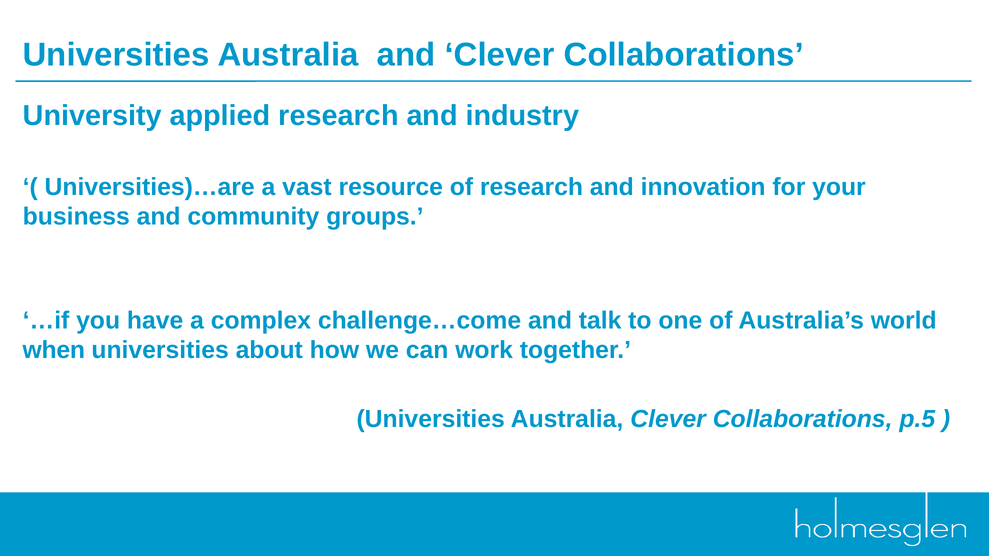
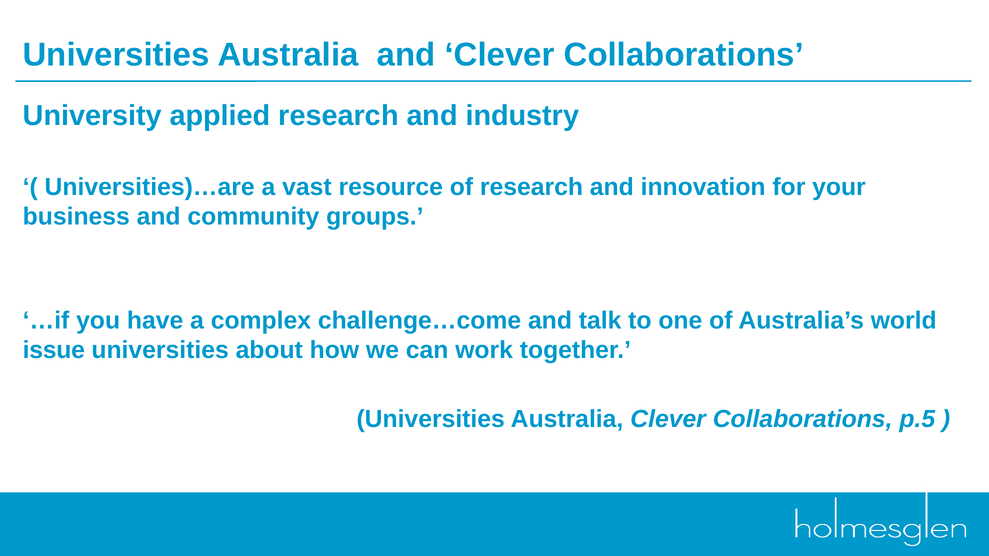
when: when -> issue
